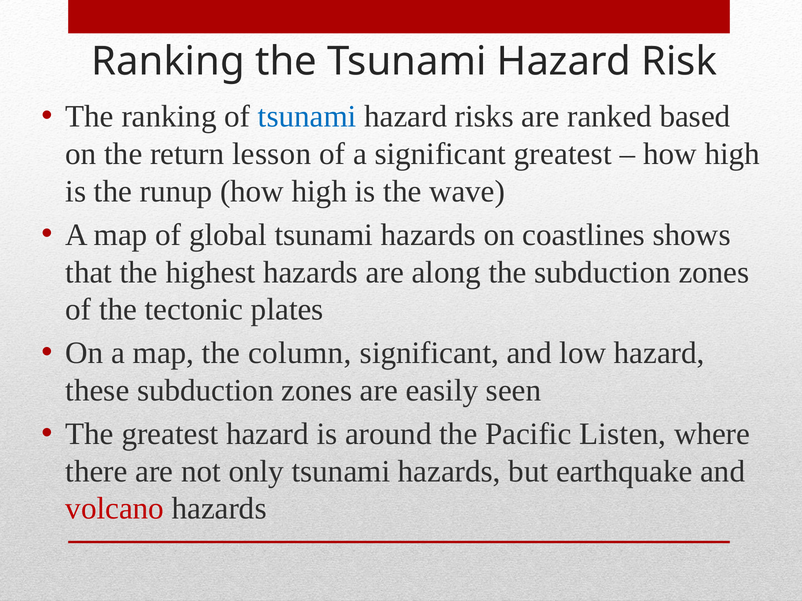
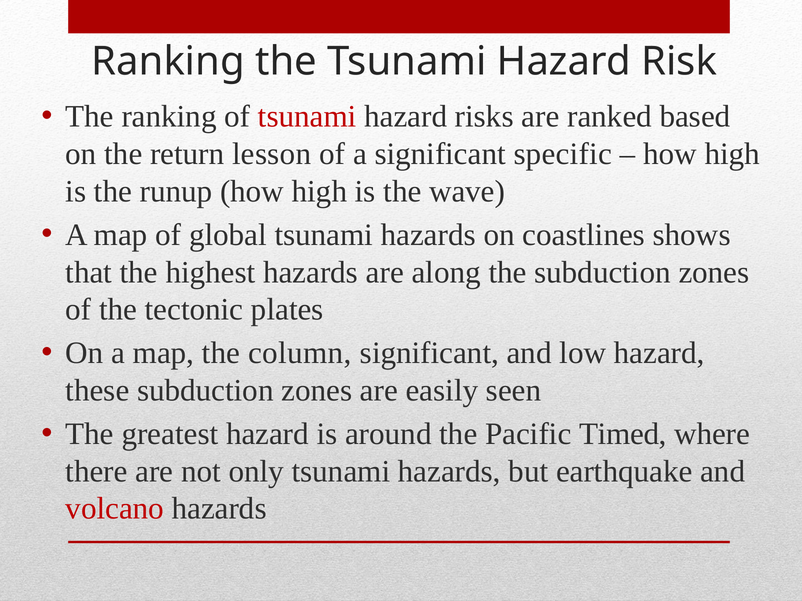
tsunami at (307, 117) colour: blue -> red
significant greatest: greatest -> specific
Listen: Listen -> Timed
